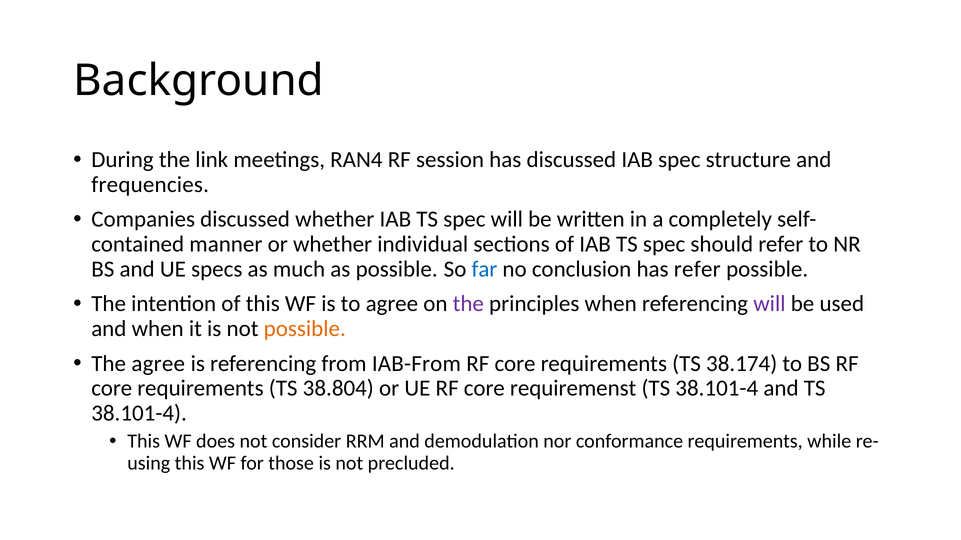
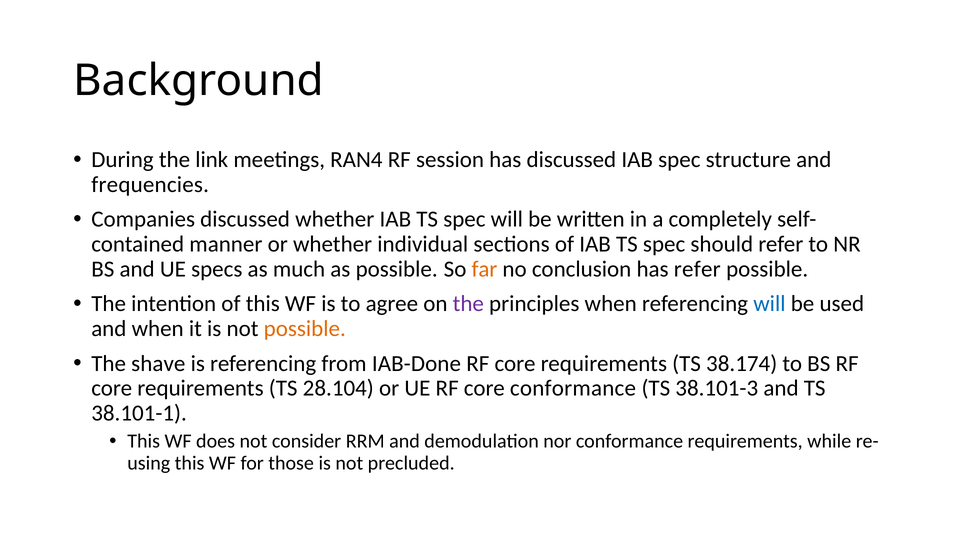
far colour: blue -> orange
will at (769, 304) colour: purple -> blue
The agree: agree -> shave
IAB-From: IAB-From -> IAB-Done
38.804: 38.804 -> 28.104
core requiremenst: requiremenst -> conformance
38.101-4 at (717, 389): 38.101-4 -> 38.101-3
38.101-4 at (139, 414): 38.101-4 -> 38.101-1
